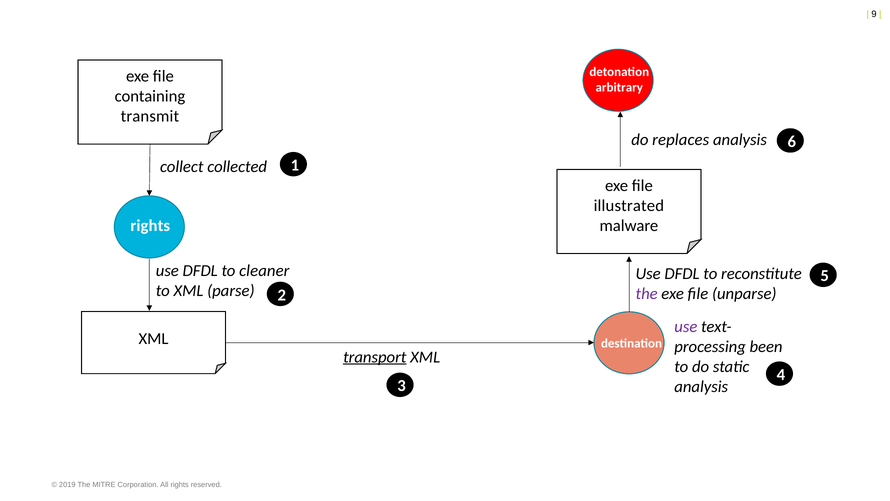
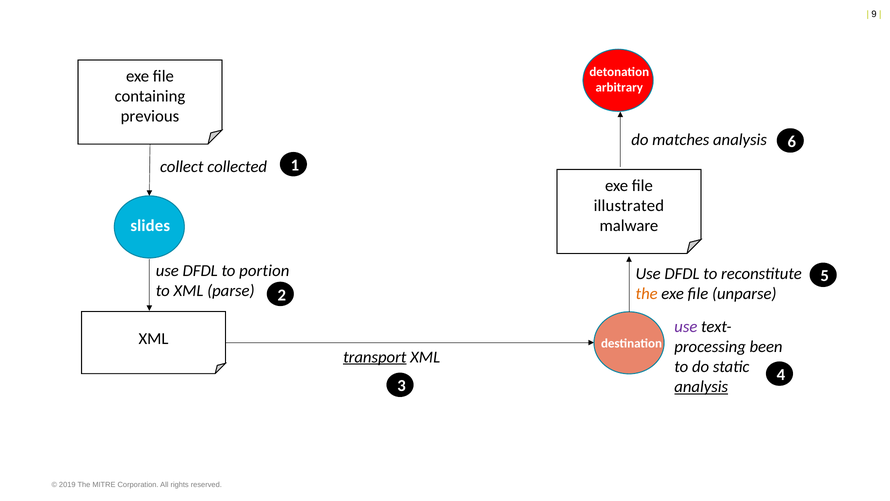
transmit: transmit -> previous
replaces: replaces -> matches
rights at (150, 226): rights -> slides
cleaner: cleaner -> portion
the at (647, 293) colour: purple -> orange
analysis at (701, 387) underline: none -> present
